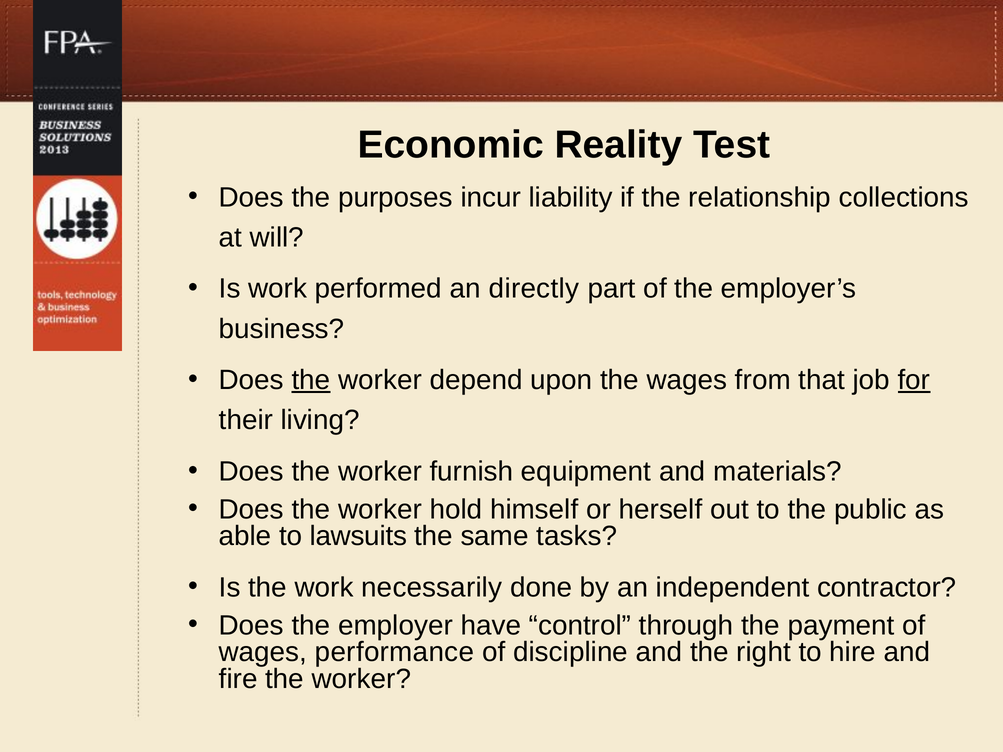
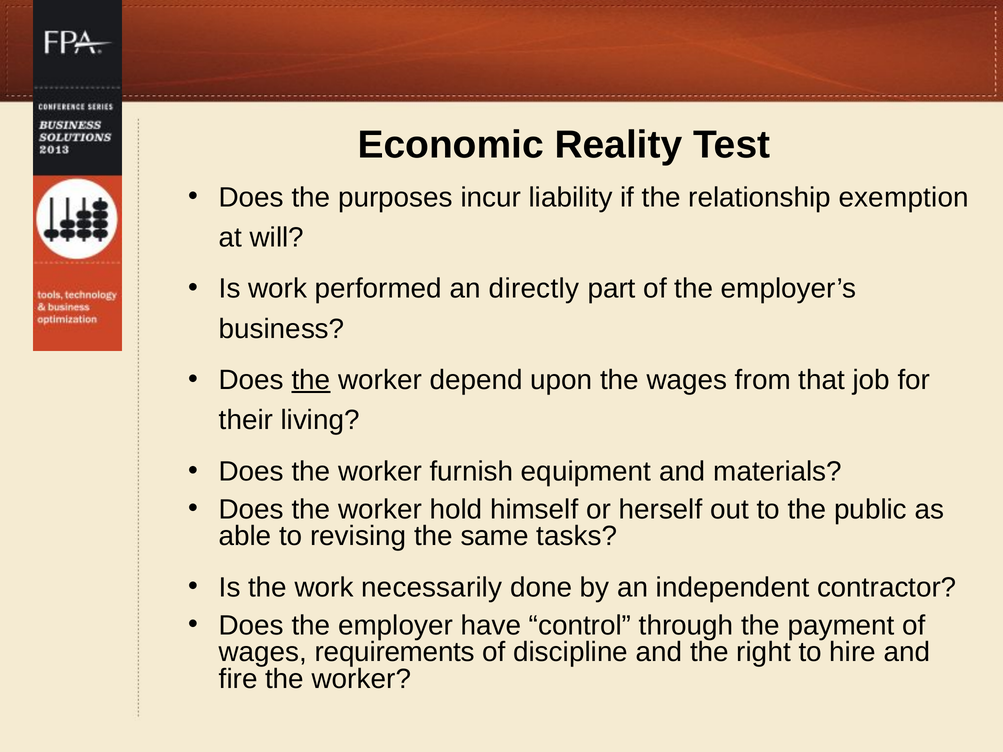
collections: collections -> exemption
for underline: present -> none
lawsuits: lawsuits -> revising
performance: performance -> requirements
